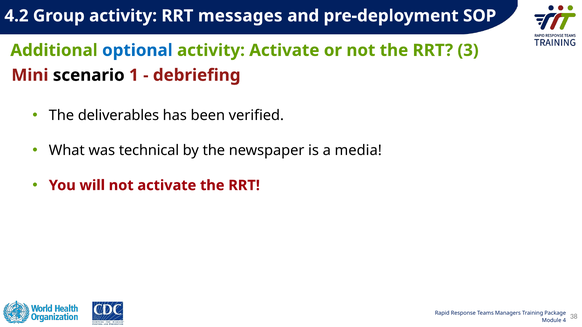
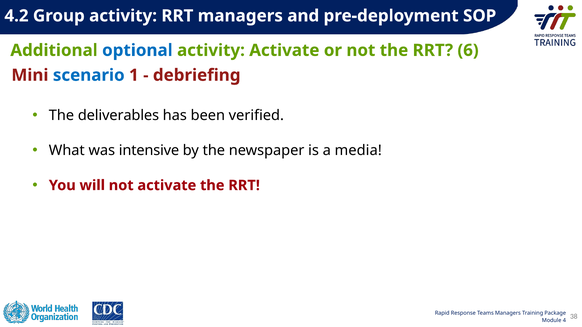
RRT messages: messages -> managers
3: 3 -> 6
scenario colour: black -> blue
technical: technical -> intensive
